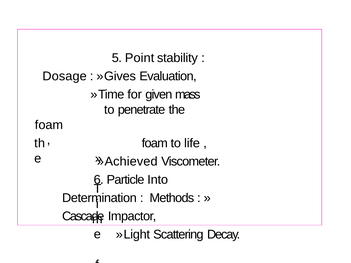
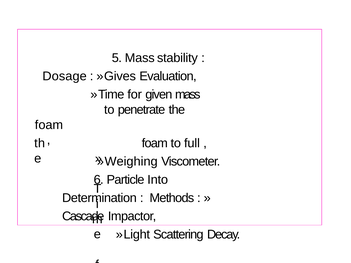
5 Point: Point -> Mass
life: life -> full
Achieved: Achieved -> Weighing
